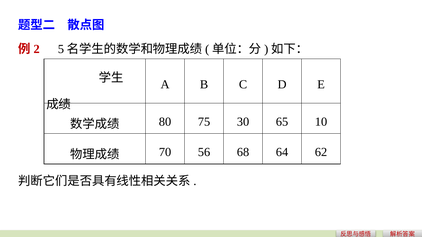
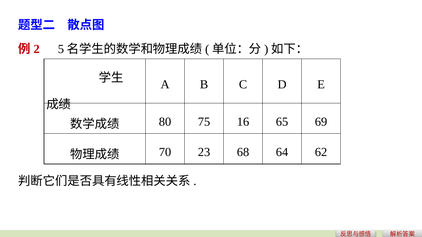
30: 30 -> 16
10: 10 -> 69
56: 56 -> 23
